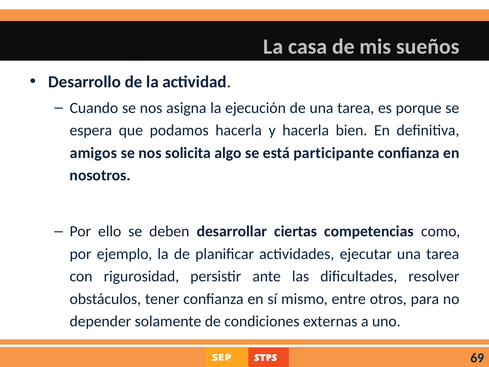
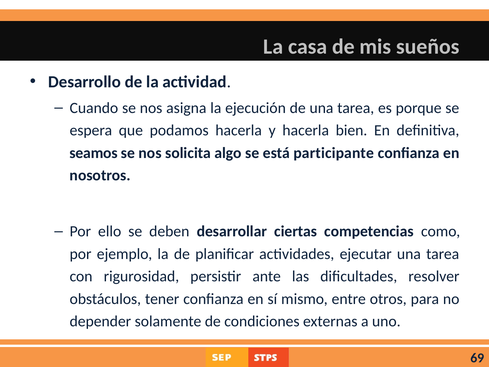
amigos: amigos -> seamos
